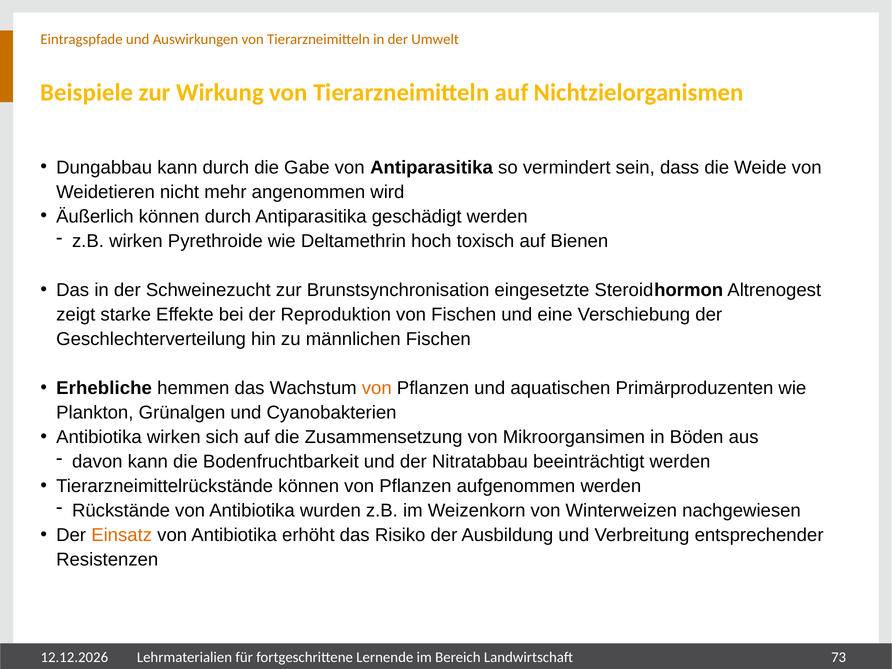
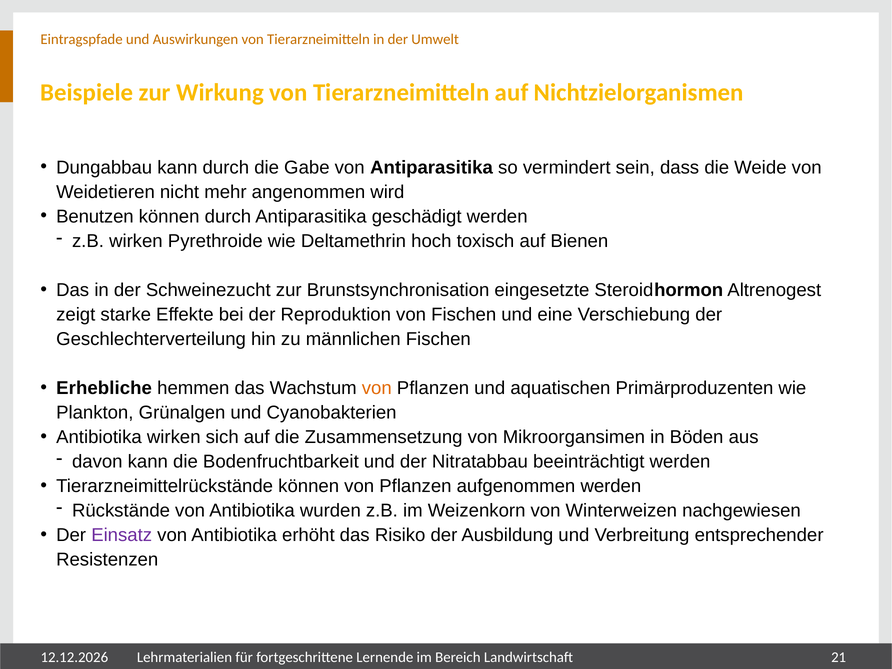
Äußerlich: Äußerlich -> Benutzen
Einsatz colour: orange -> purple
73: 73 -> 21
